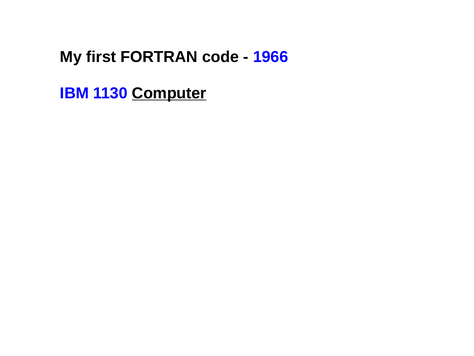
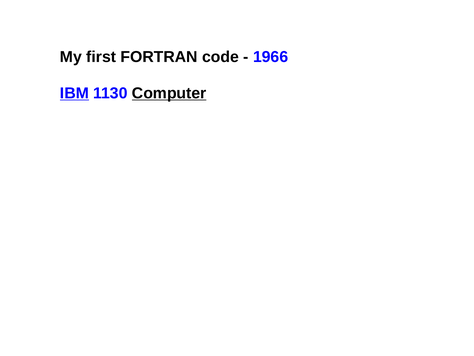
IBM underline: none -> present
